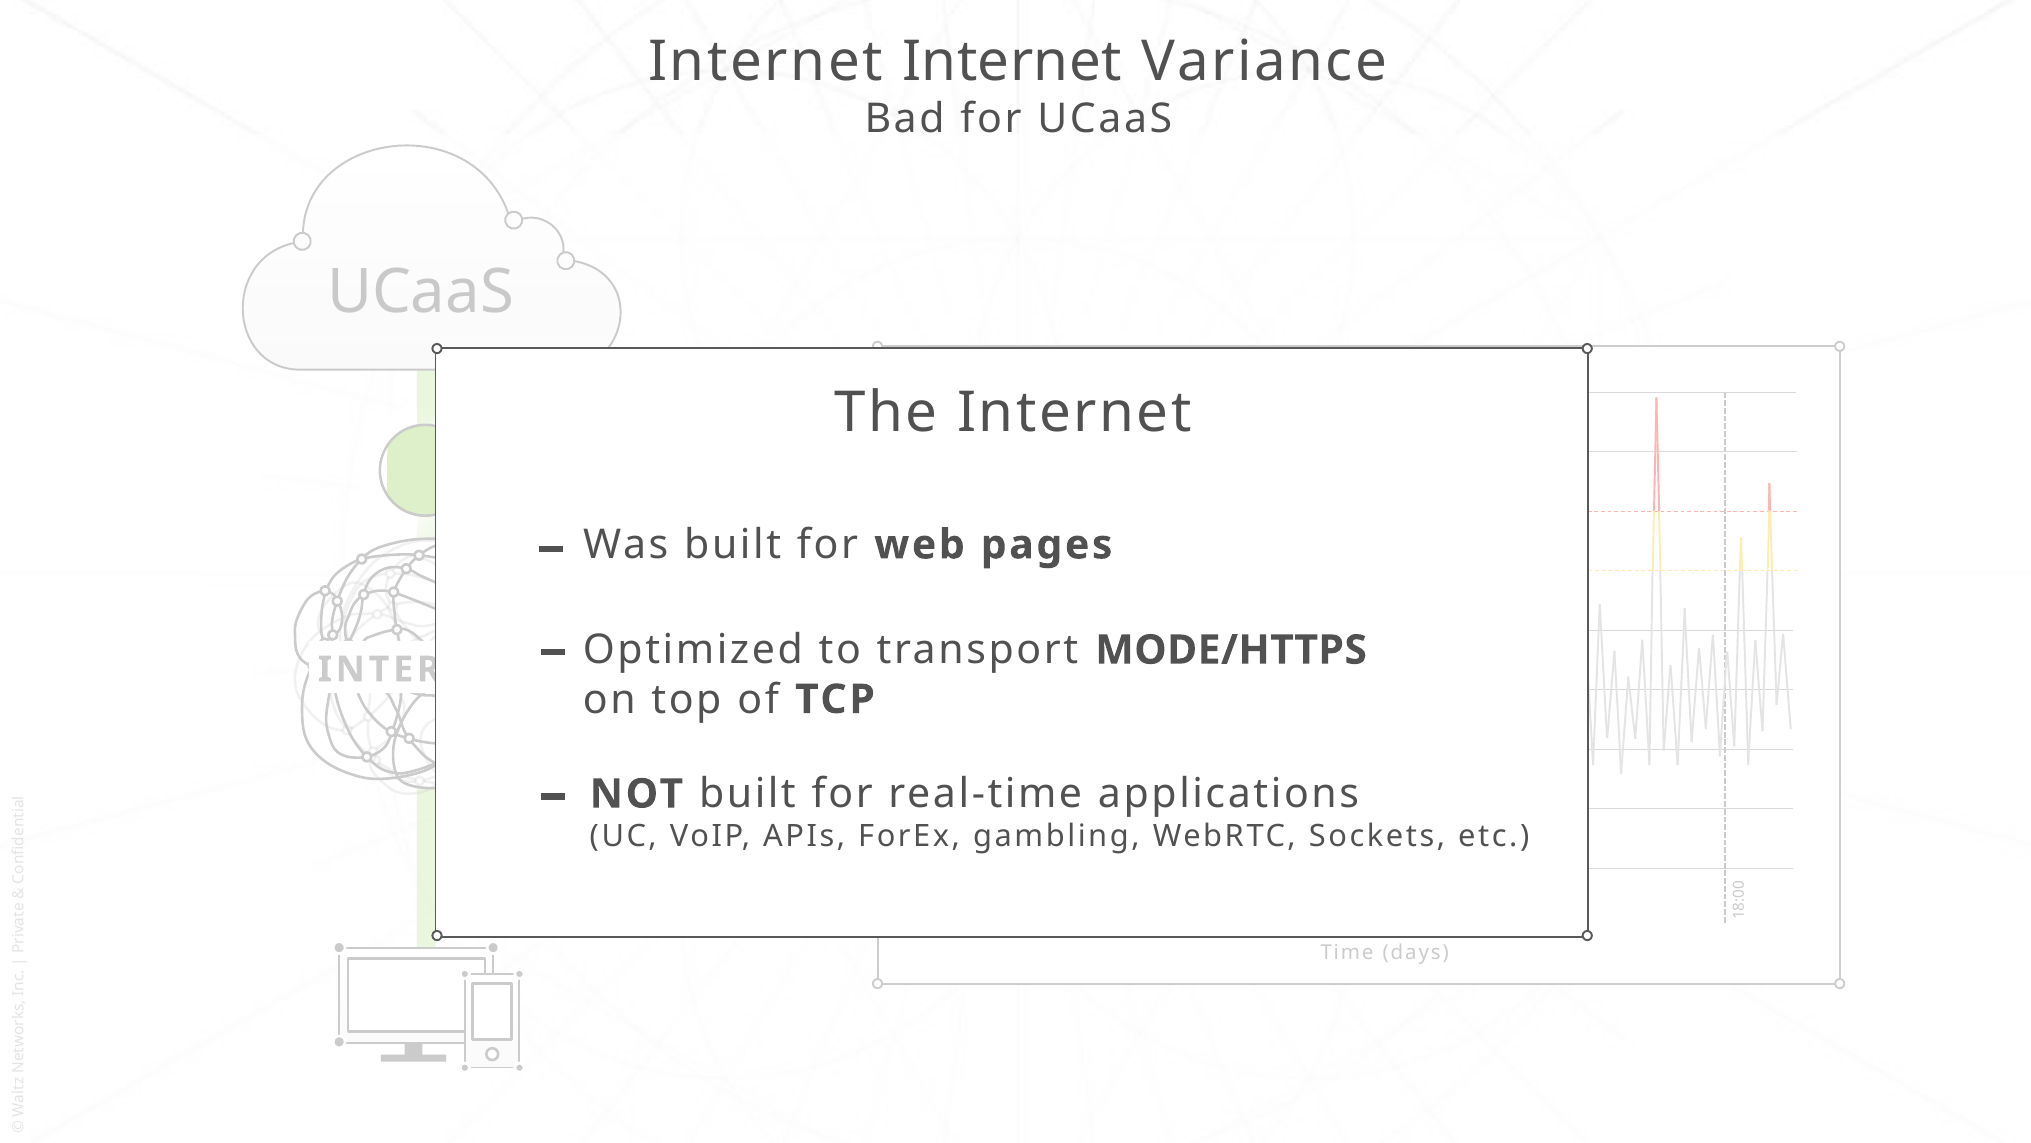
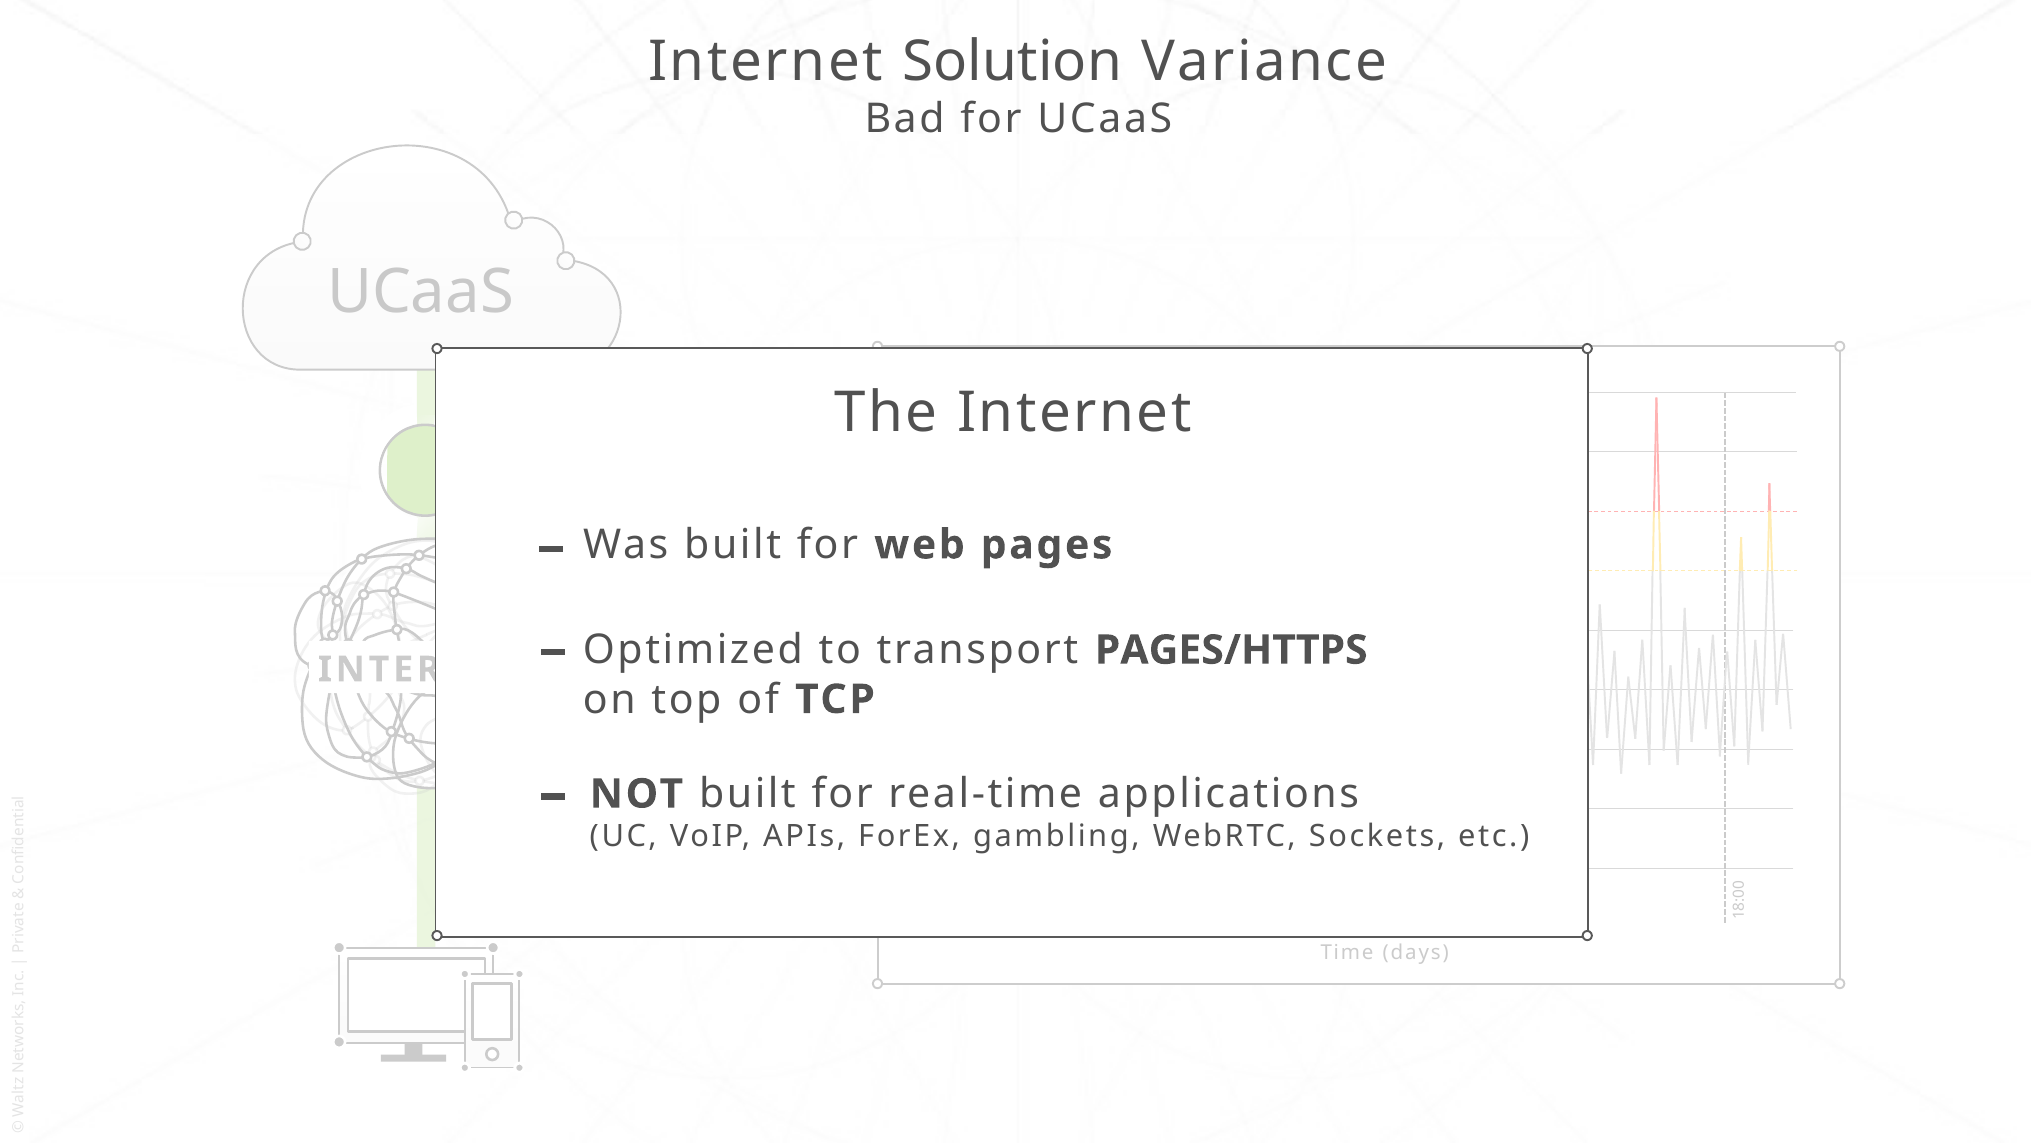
Internet at (1012, 62): Internet -> Solution
MODE/HTTPS: MODE/HTTPS -> PAGES/HTTPS
